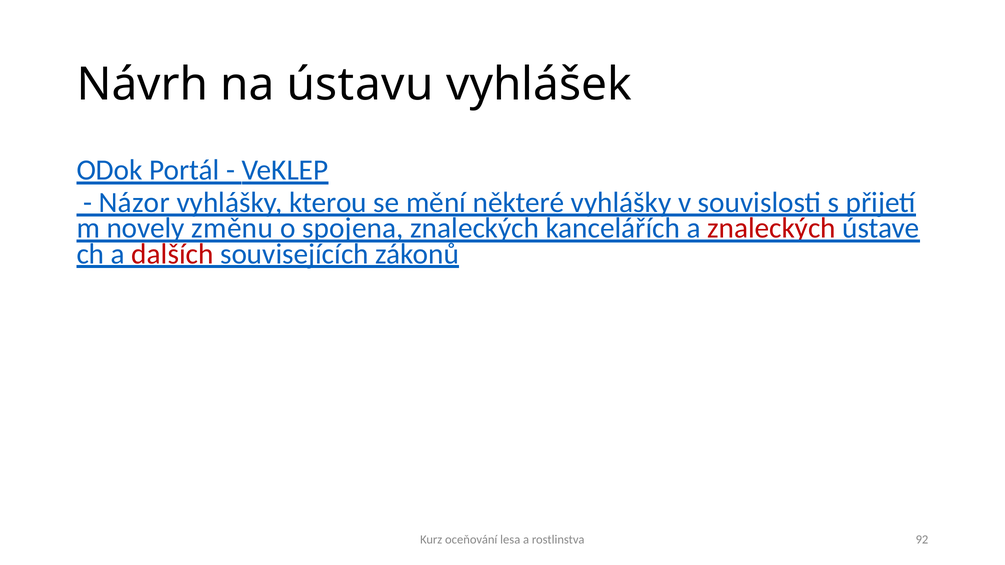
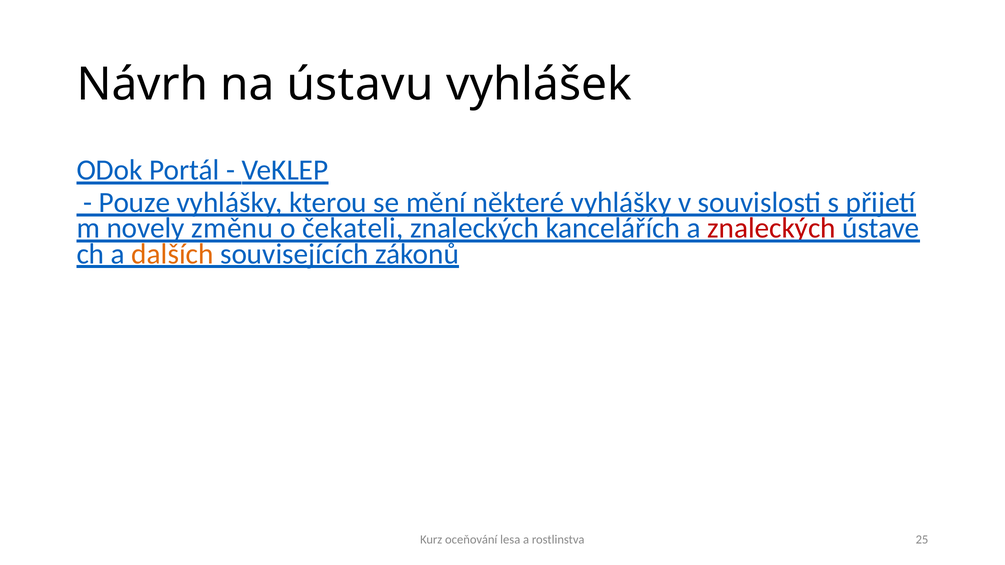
Názor: Názor -> Pouze
spojena: spojena -> čekateli
dalších colour: red -> orange
92: 92 -> 25
